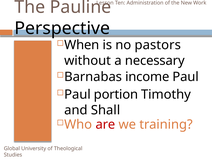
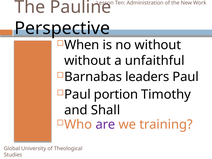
no pastors: pastors -> without
necessary: necessary -> unfaithful
income: income -> leaders
are colour: red -> purple
